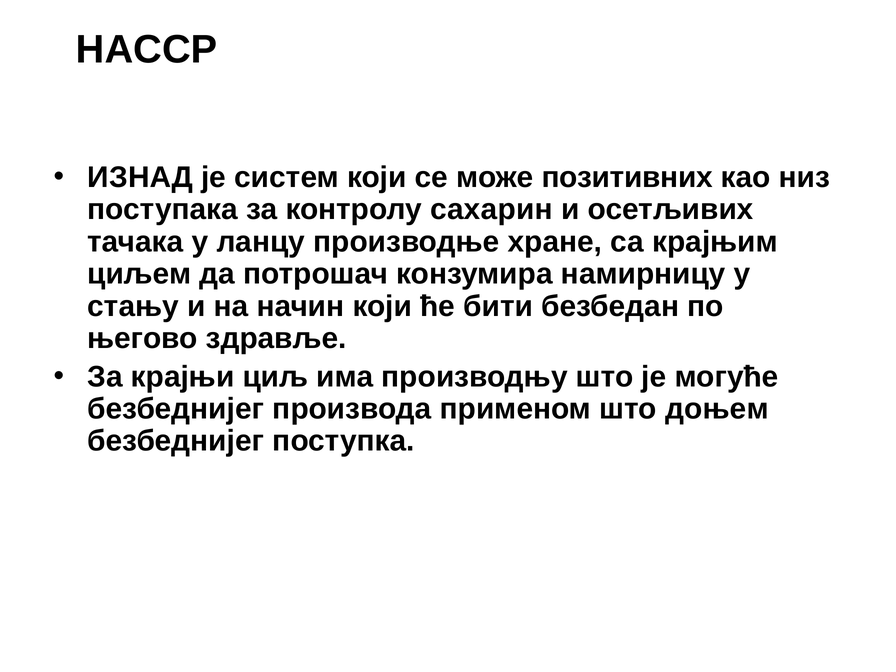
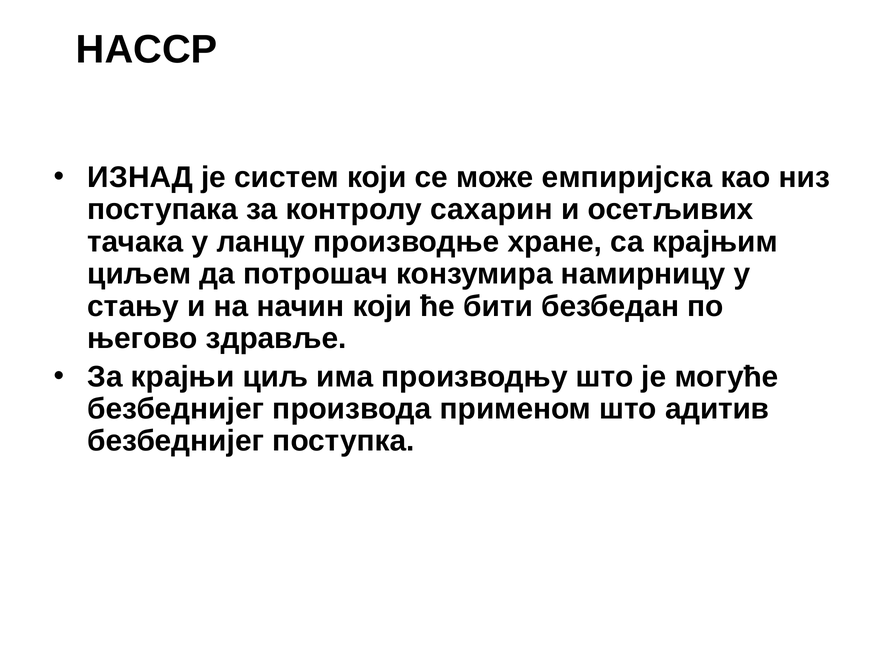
позитивних: позитивних -> емпиријска
доњем: доњем -> адитив
